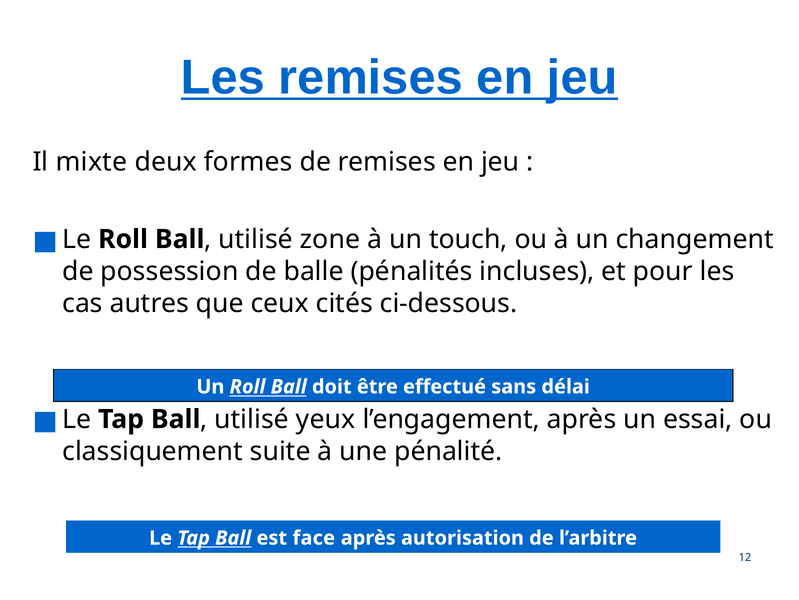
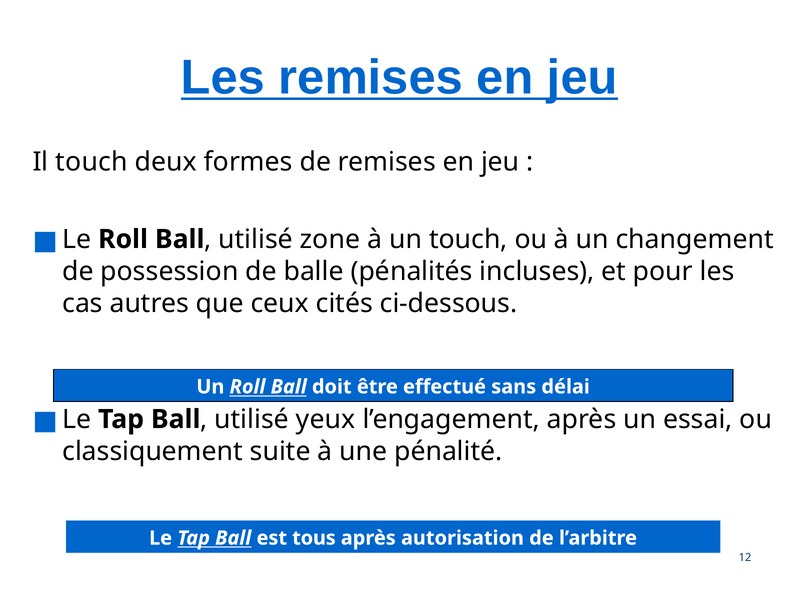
Il mixte: mixte -> touch
face: face -> tous
